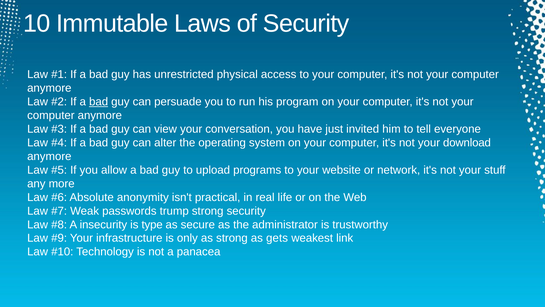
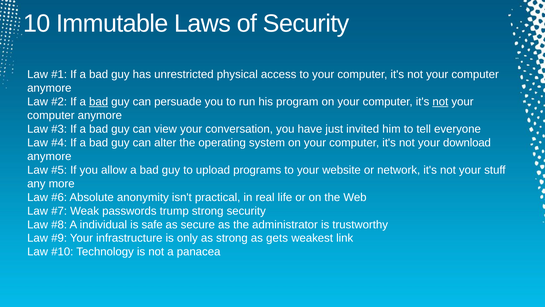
not at (440, 102) underline: none -> present
insecurity: insecurity -> individual
type: type -> safe
